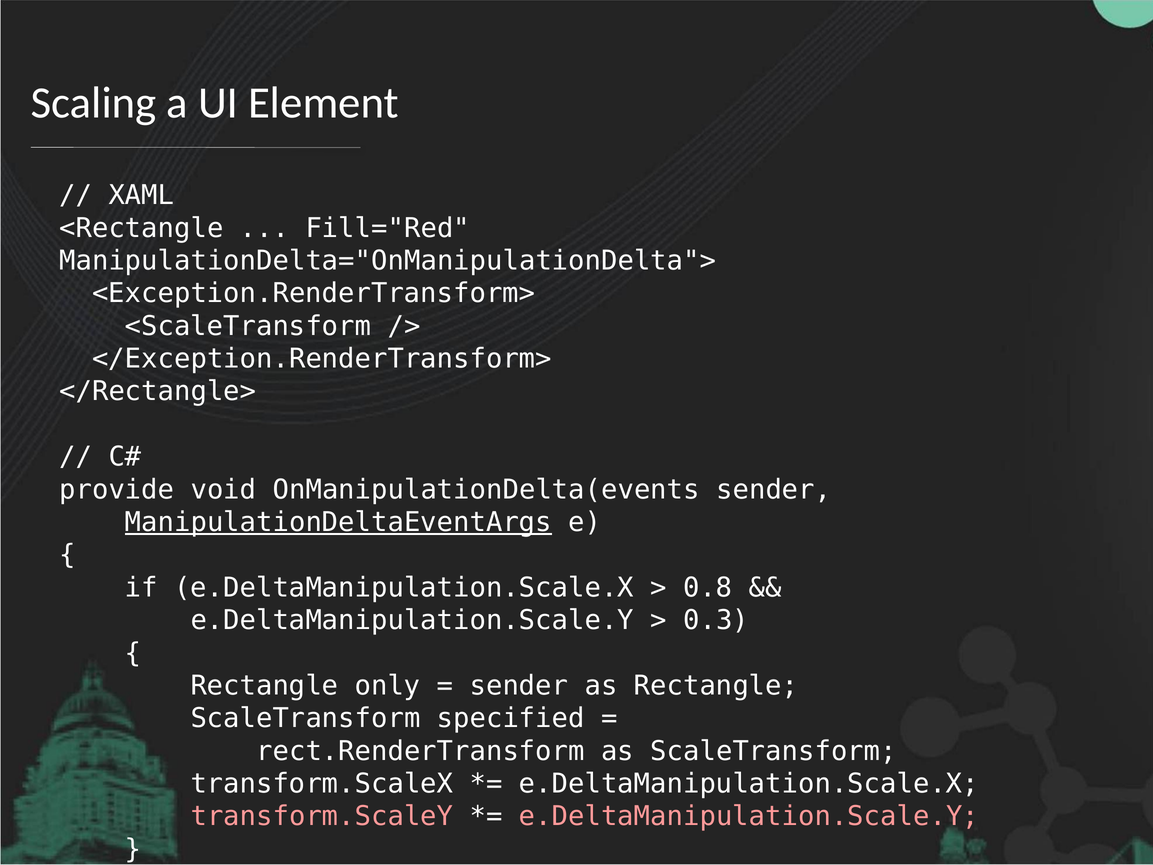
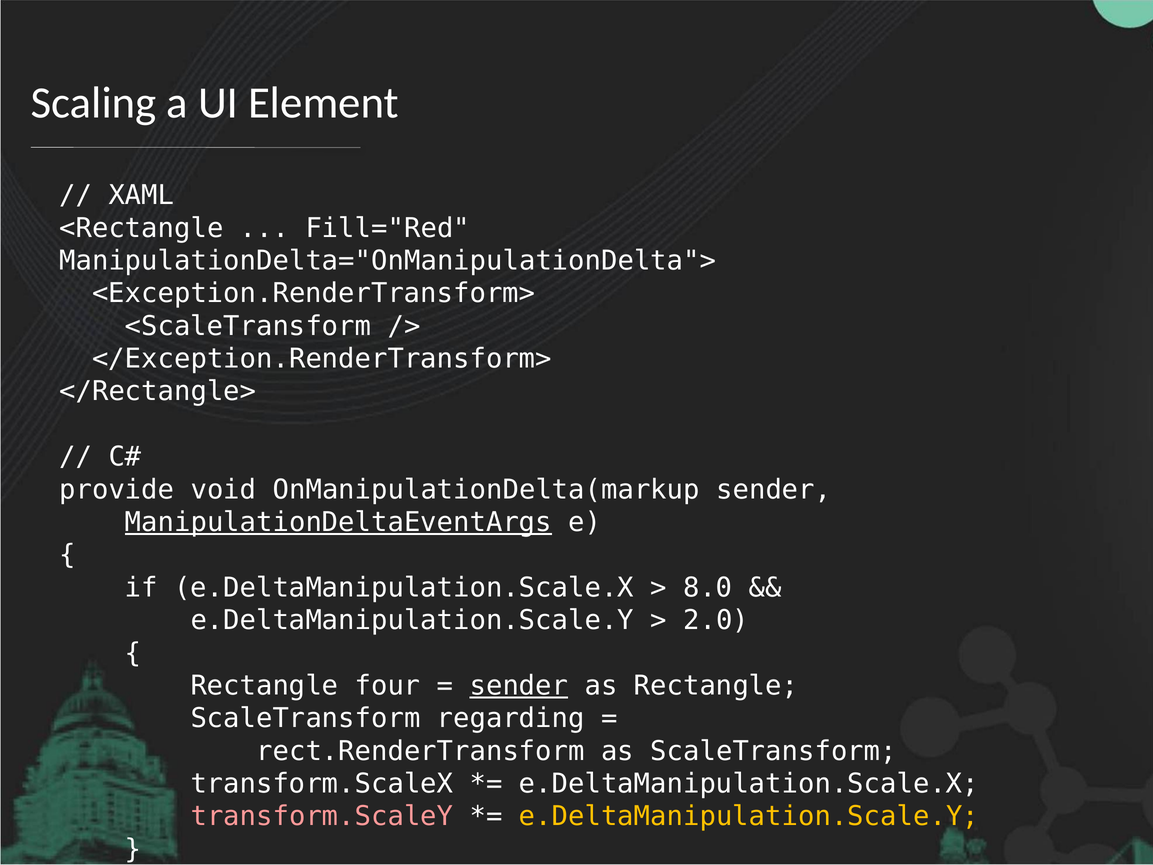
OnManipulationDelta(events: OnManipulationDelta(events -> OnManipulationDelta(markup
0.8: 0.8 -> 8.0
0.3: 0.3 -> 2.0
only: only -> four
sender at (519, 686) underline: none -> present
specified: specified -> regarding
e.DeltaManipulation.Scale.Y at (749, 816) colour: pink -> yellow
